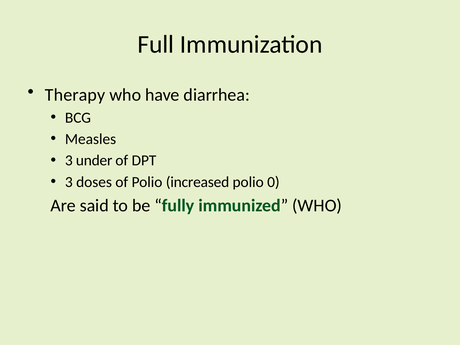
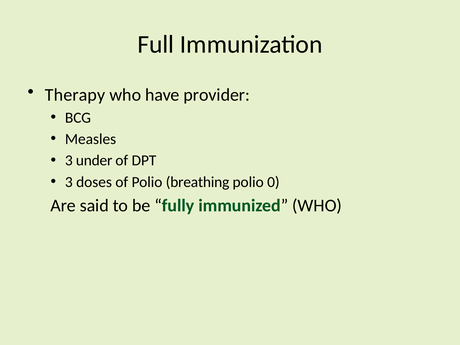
diarrhea: diarrhea -> provider
increased: increased -> breathing
